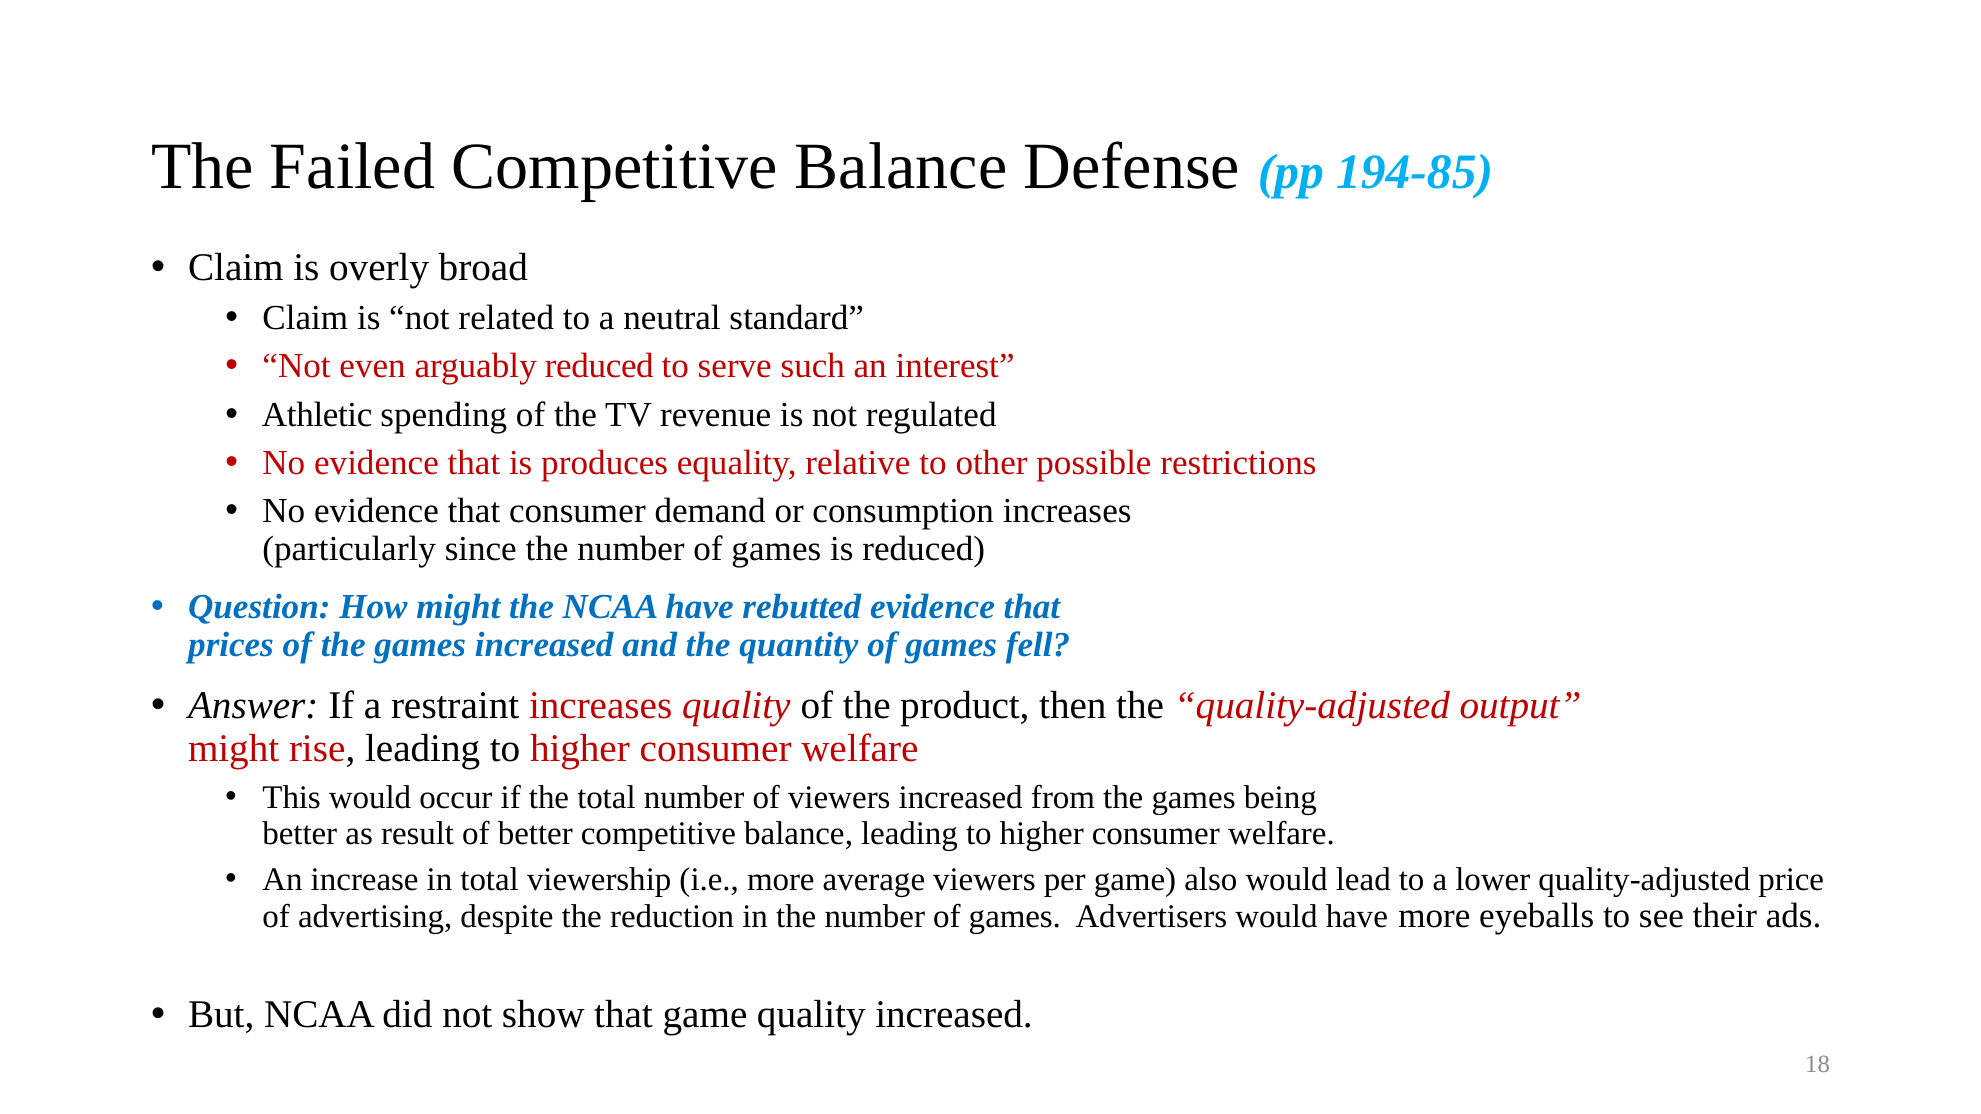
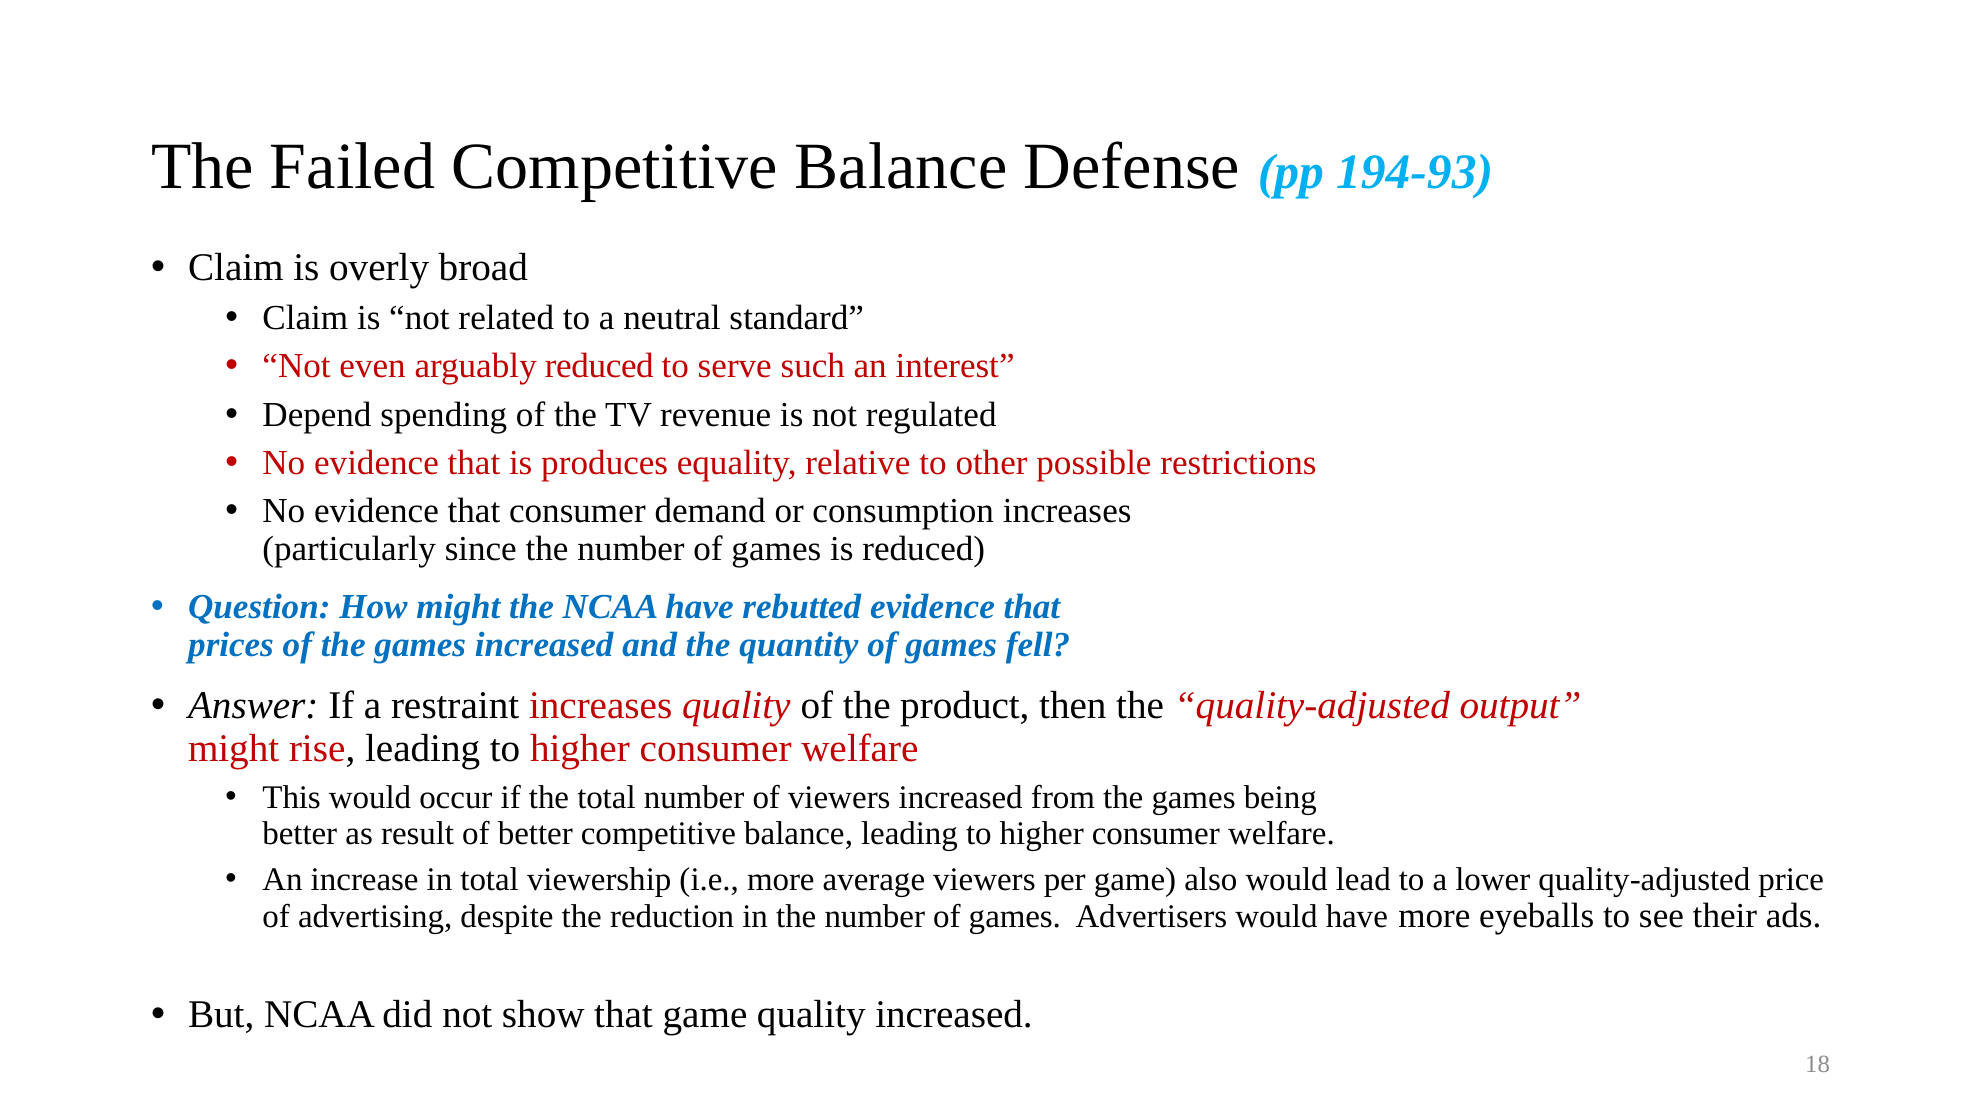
194-85: 194-85 -> 194-93
Athletic: Athletic -> Depend
